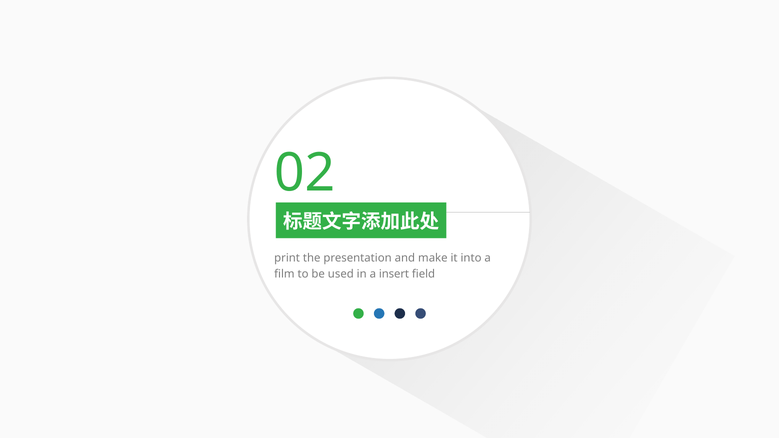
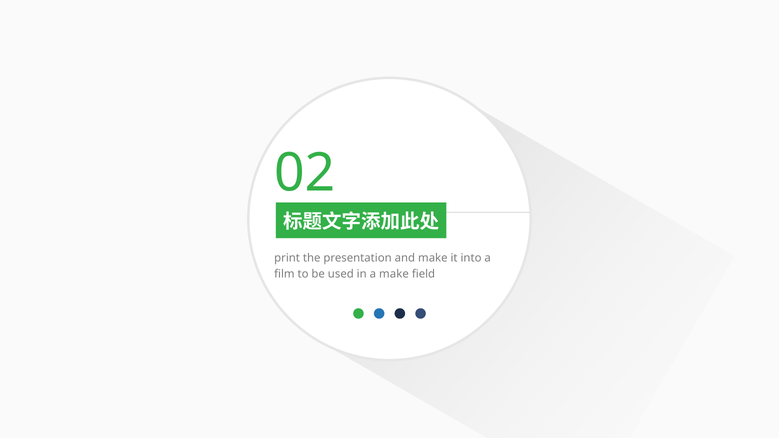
a insert: insert -> make
